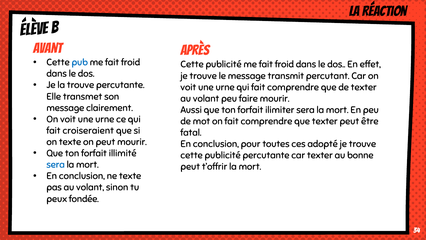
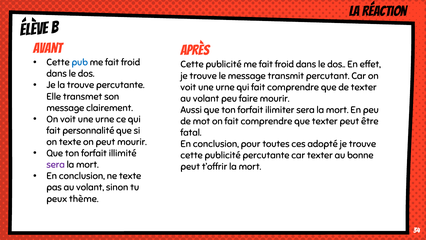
croiseraient: croiseraient -> personnalité
sera at (56, 165) colour: blue -> purple
fondée: fondée -> thème
